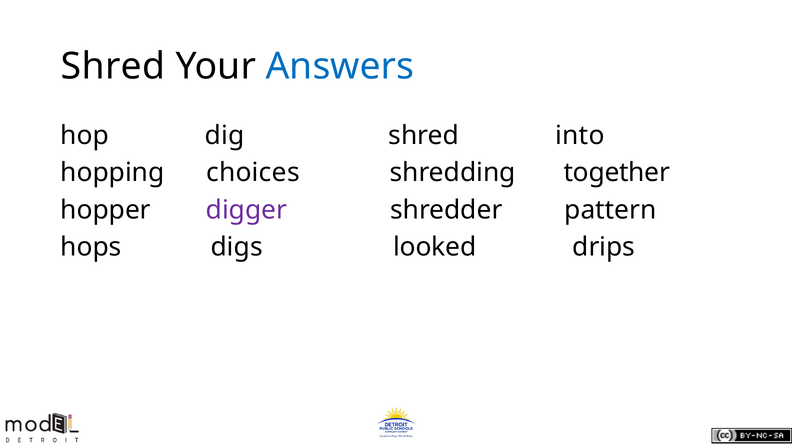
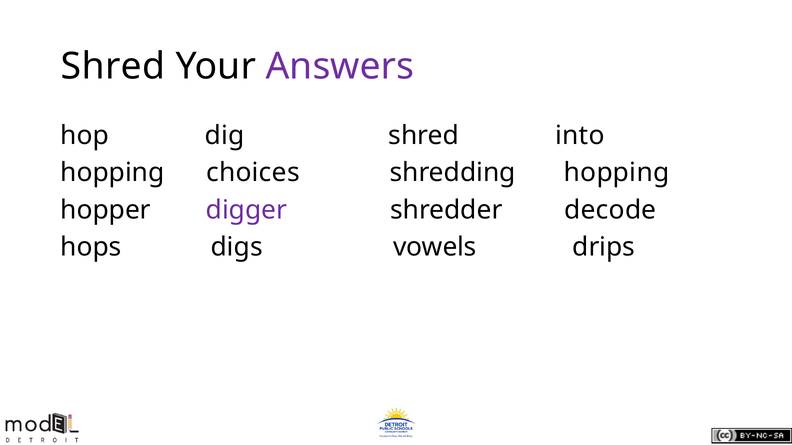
Answers colour: blue -> purple
shredding together: together -> hopping
pattern: pattern -> decode
looked: looked -> vowels
